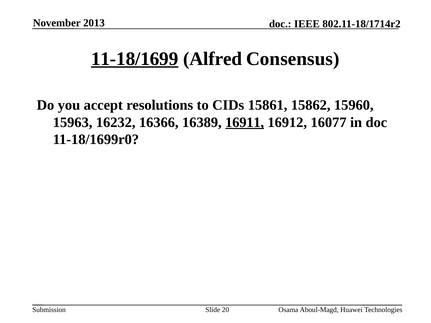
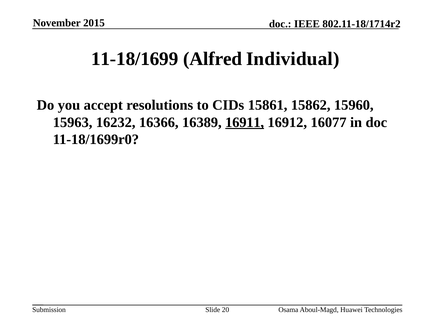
2013: 2013 -> 2015
11-18/1699 underline: present -> none
Consensus: Consensus -> Individual
